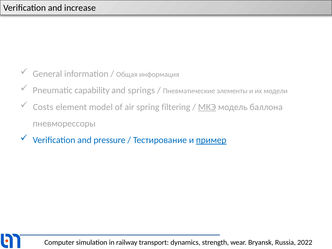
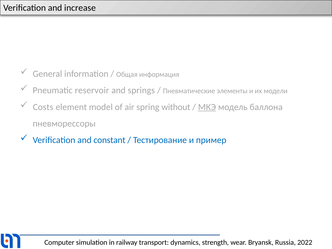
capability: capability -> reservoir
filtering: filtering -> without
pressure: pressure -> constant
пример underline: present -> none
